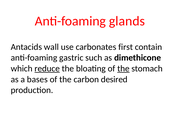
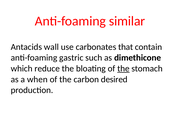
glands: glands -> similar
first: first -> that
reduce underline: present -> none
bases: bases -> when
